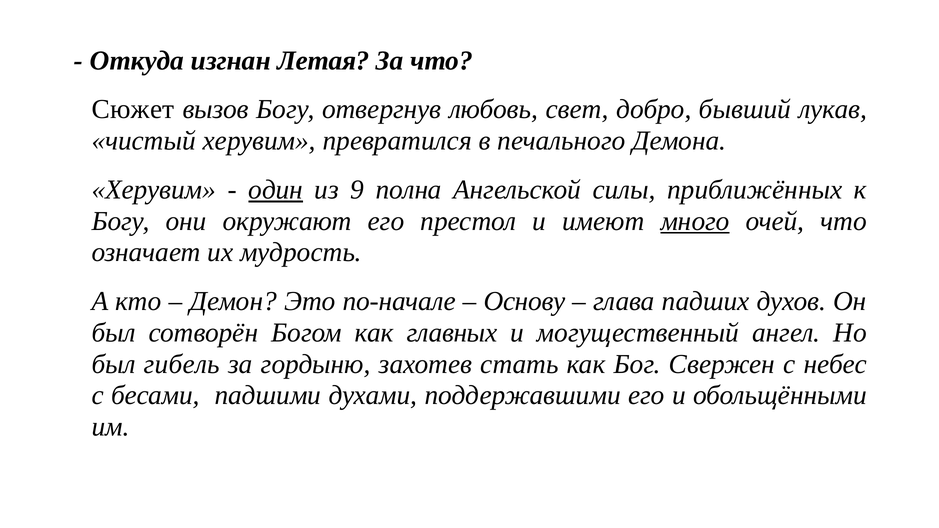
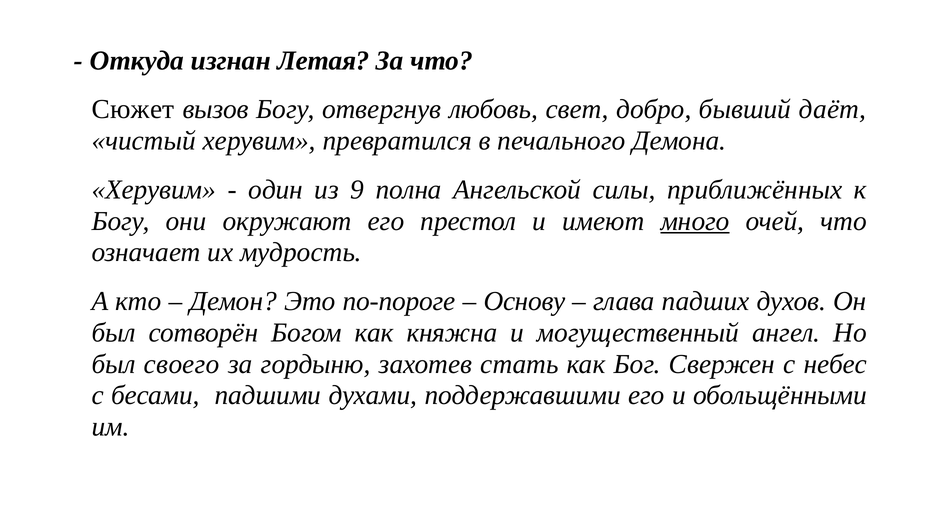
лукав: лукав -> даёт
один underline: present -> none
по-начале: по-начале -> по-пороге
главных: главных -> княжна
гибель: гибель -> своего
